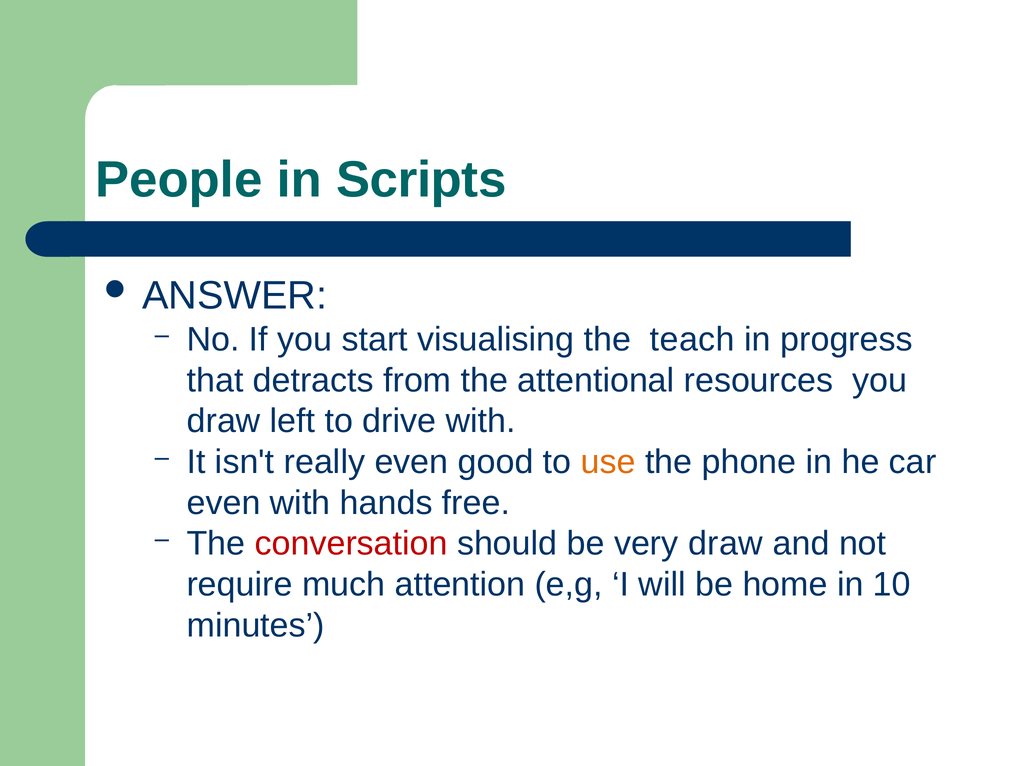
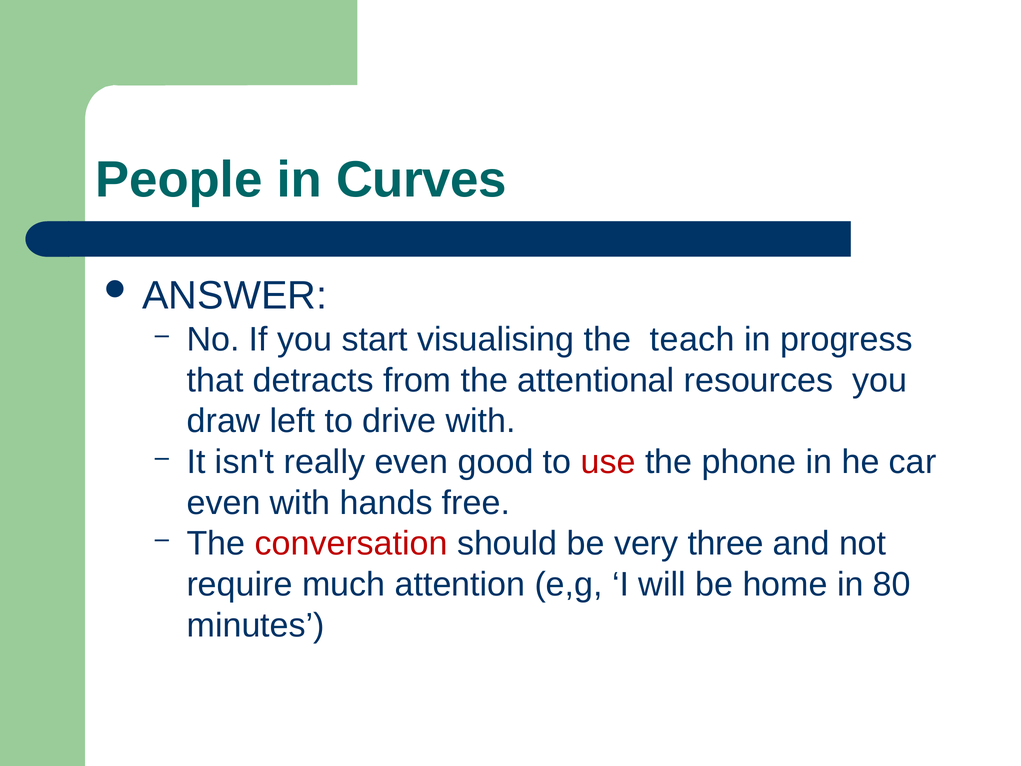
Scripts: Scripts -> Curves
use colour: orange -> red
very draw: draw -> three
10: 10 -> 80
